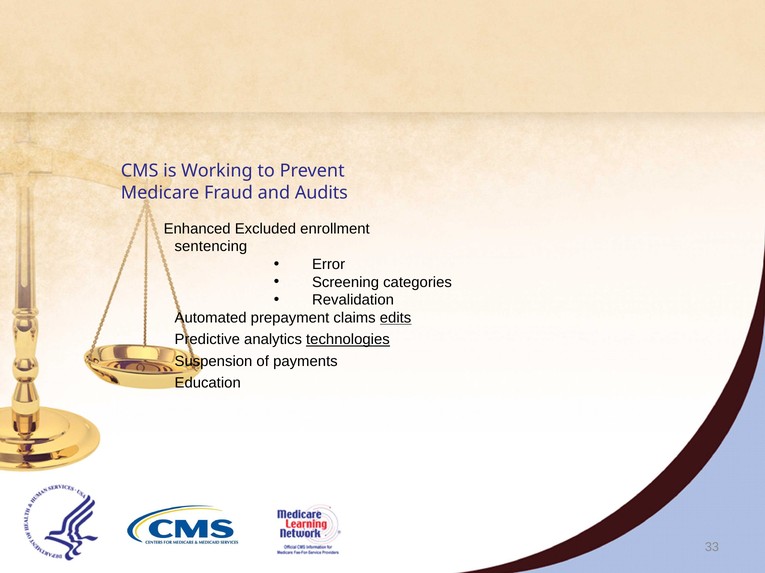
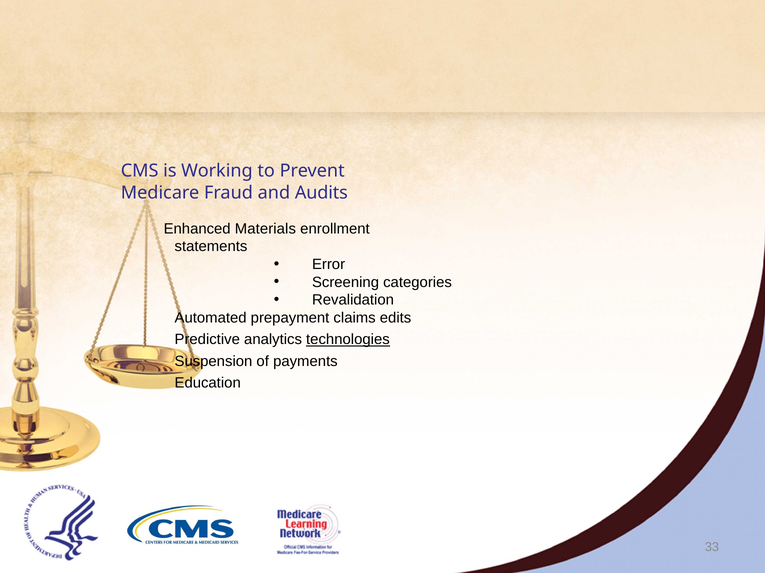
Excluded: Excluded -> Materials
sentencing: sentencing -> statements
edits underline: present -> none
